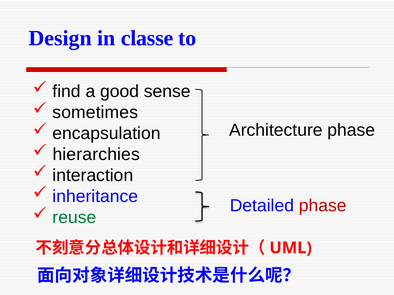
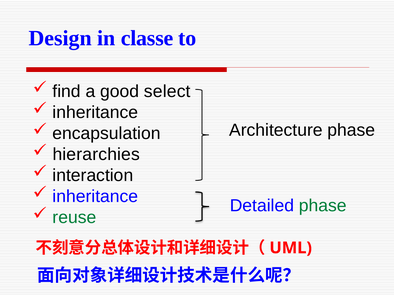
sense: sense -> select
sometimes at (95, 113): sometimes -> inheritance
phase at (323, 206) colour: red -> green
